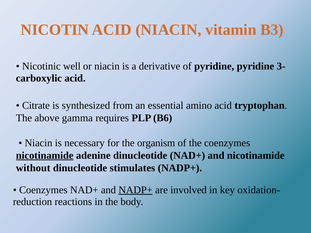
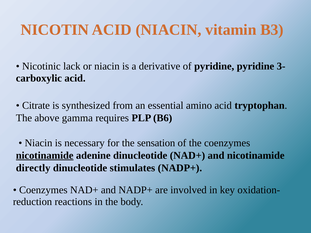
well: well -> lack
organism: organism -> sensation
without: without -> directly
NADP+ at (136, 190) underline: present -> none
